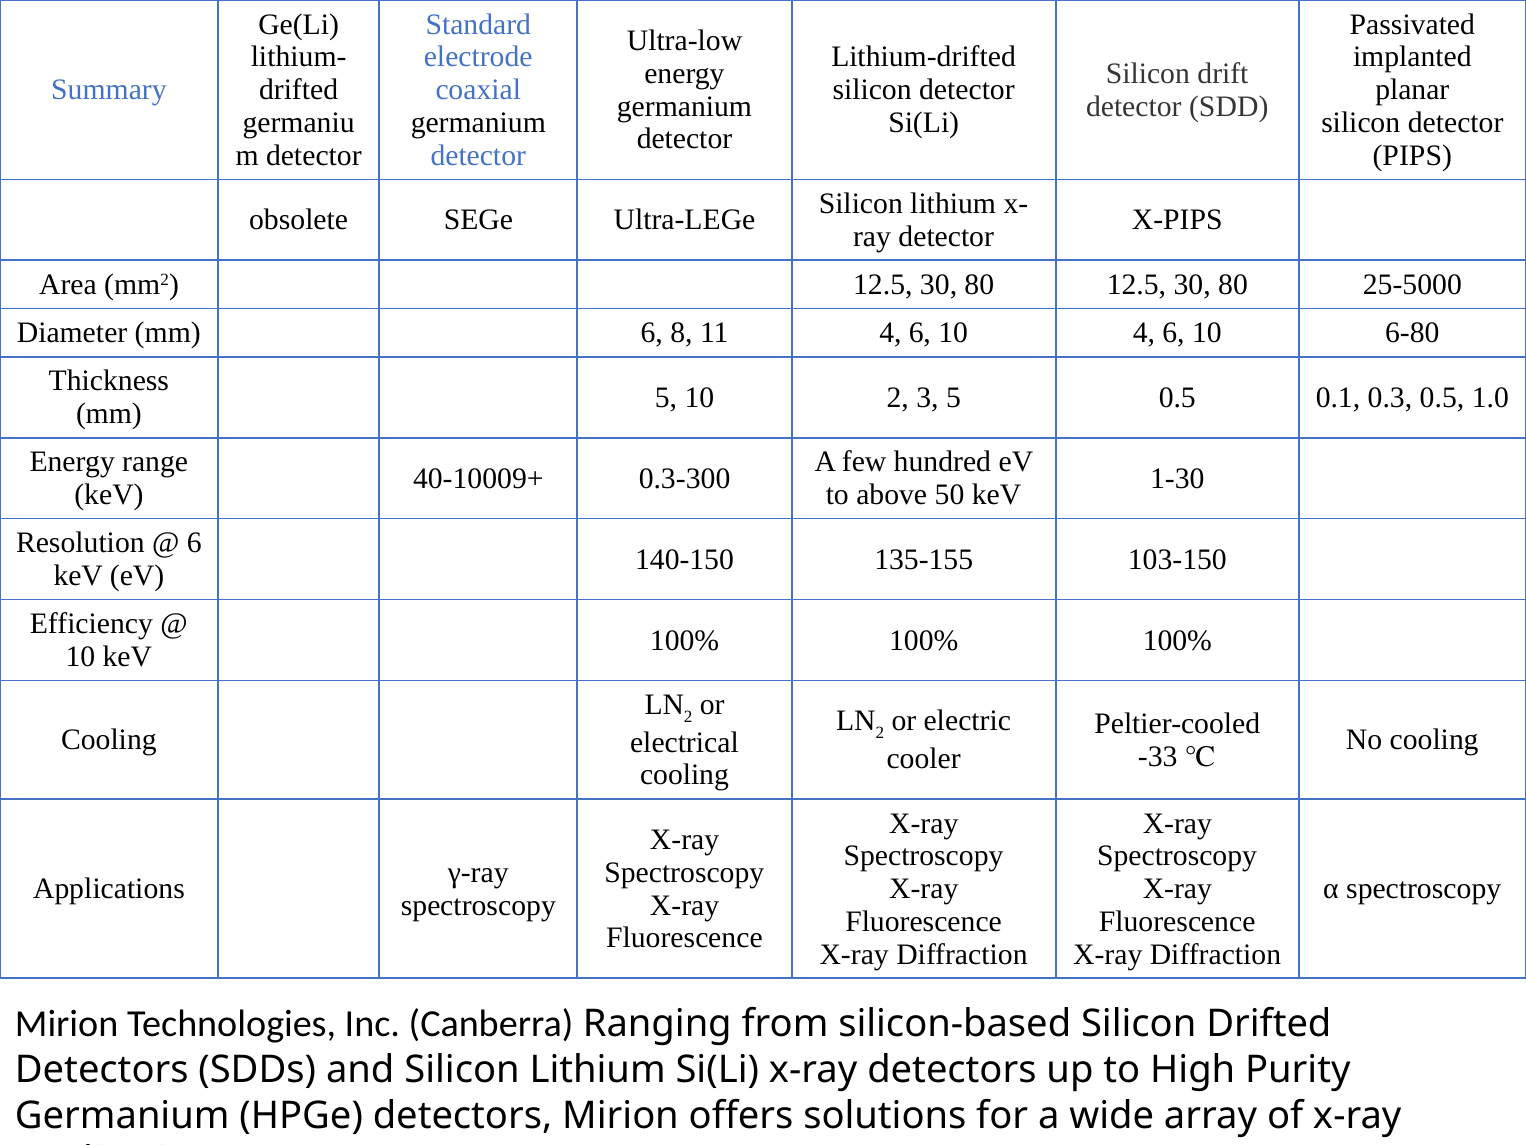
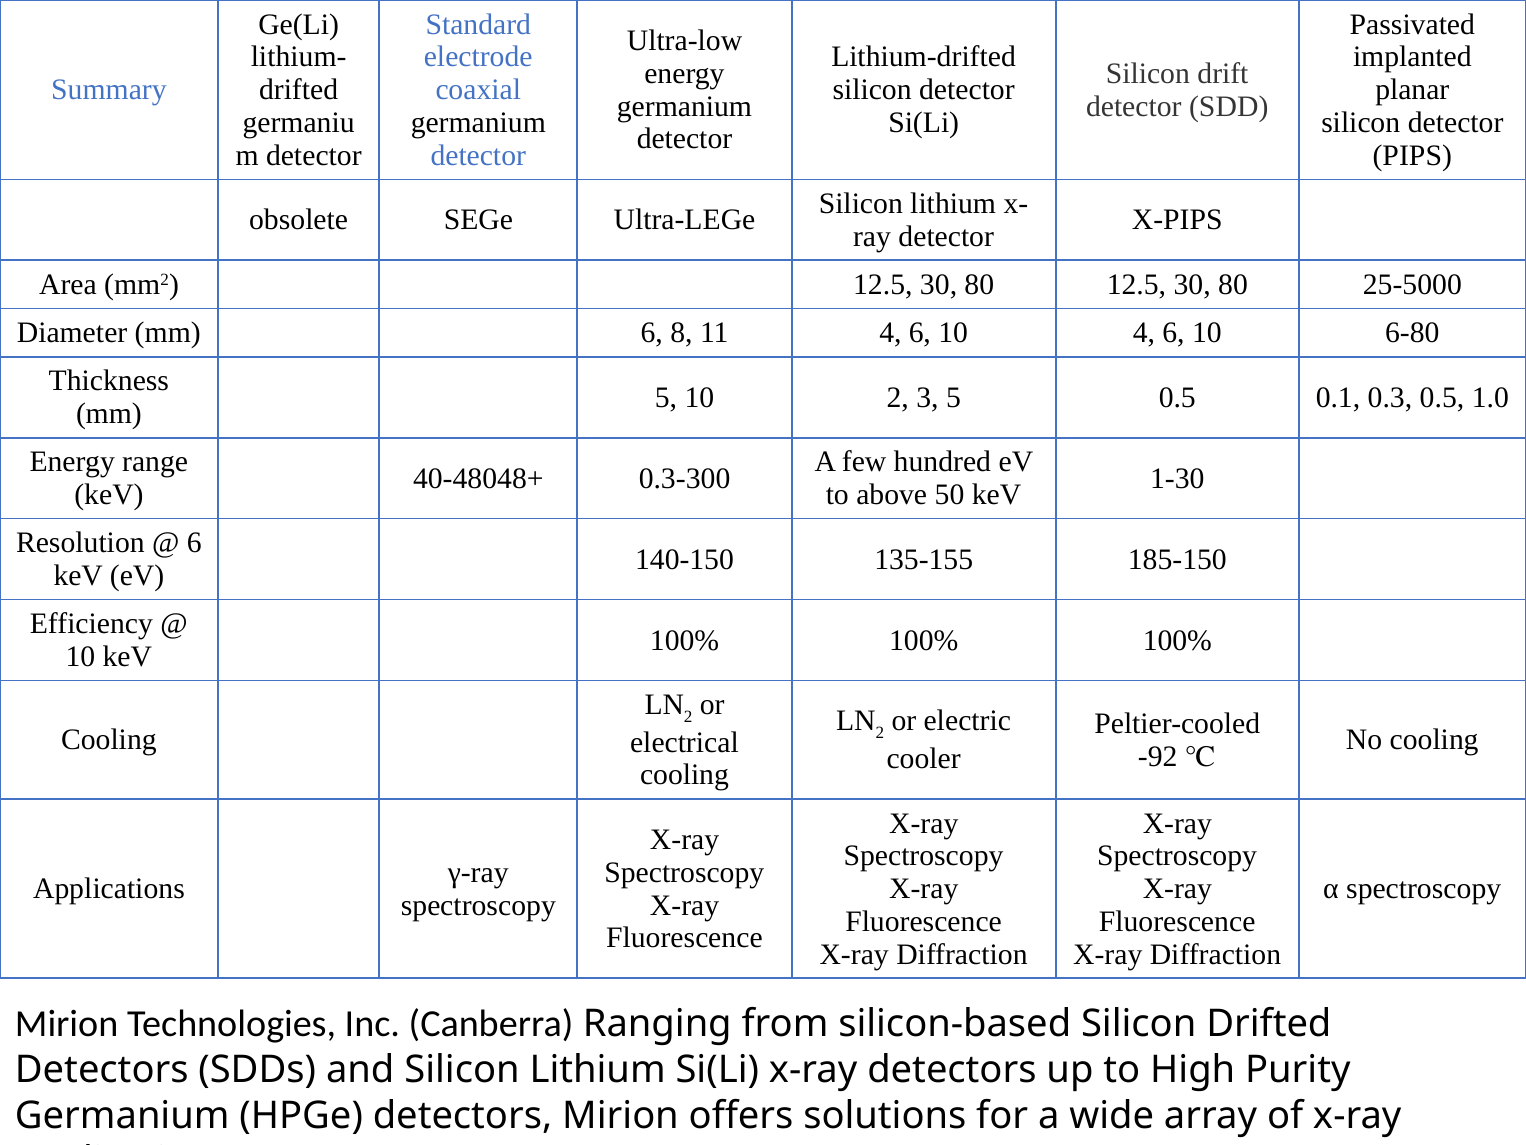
40-10009+: 40-10009+ -> 40-48048+
103-150: 103-150 -> 185-150
-33: -33 -> -92
